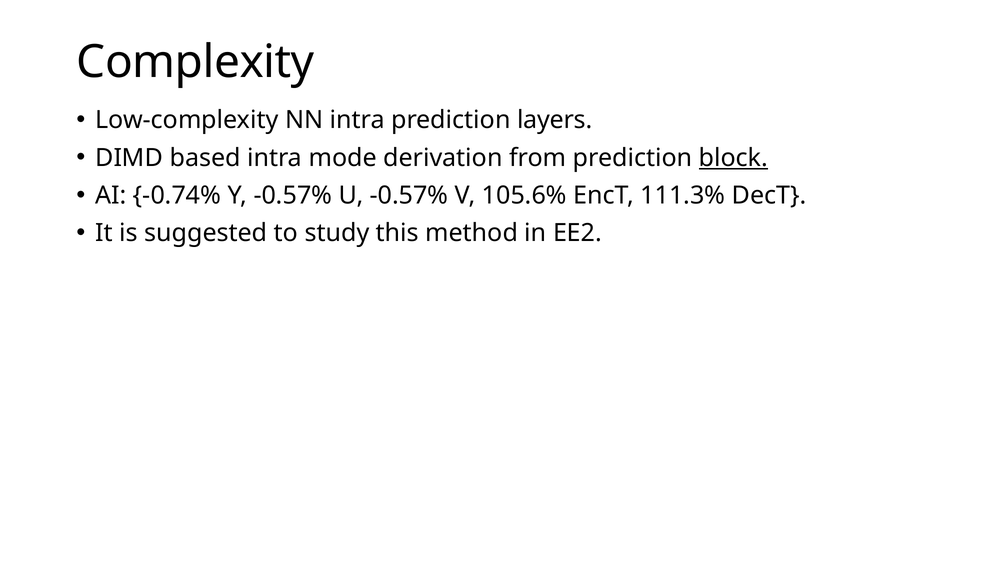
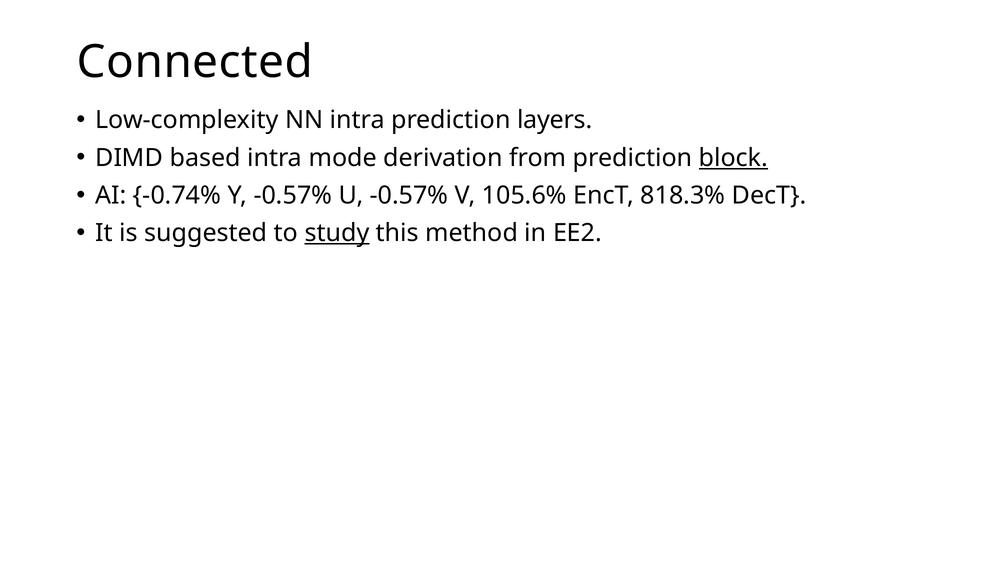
Complexity: Complexity -> Connected
111.3%: 111.3% -> 818.3%
study underline: none -> present
